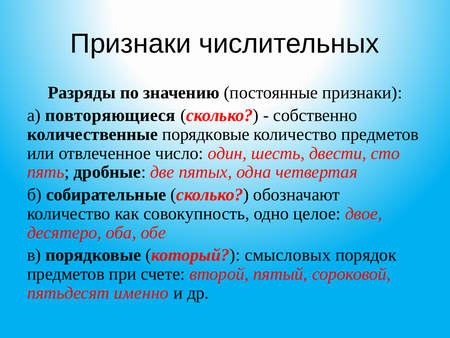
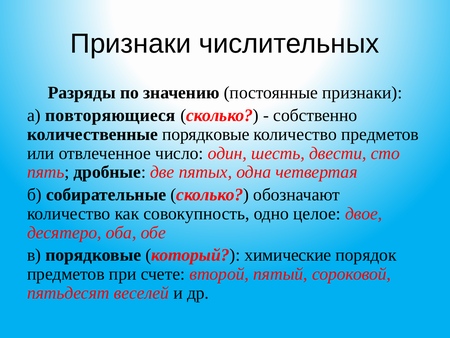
смысловых: смысловых -> химические
именно: именно -> веселей
